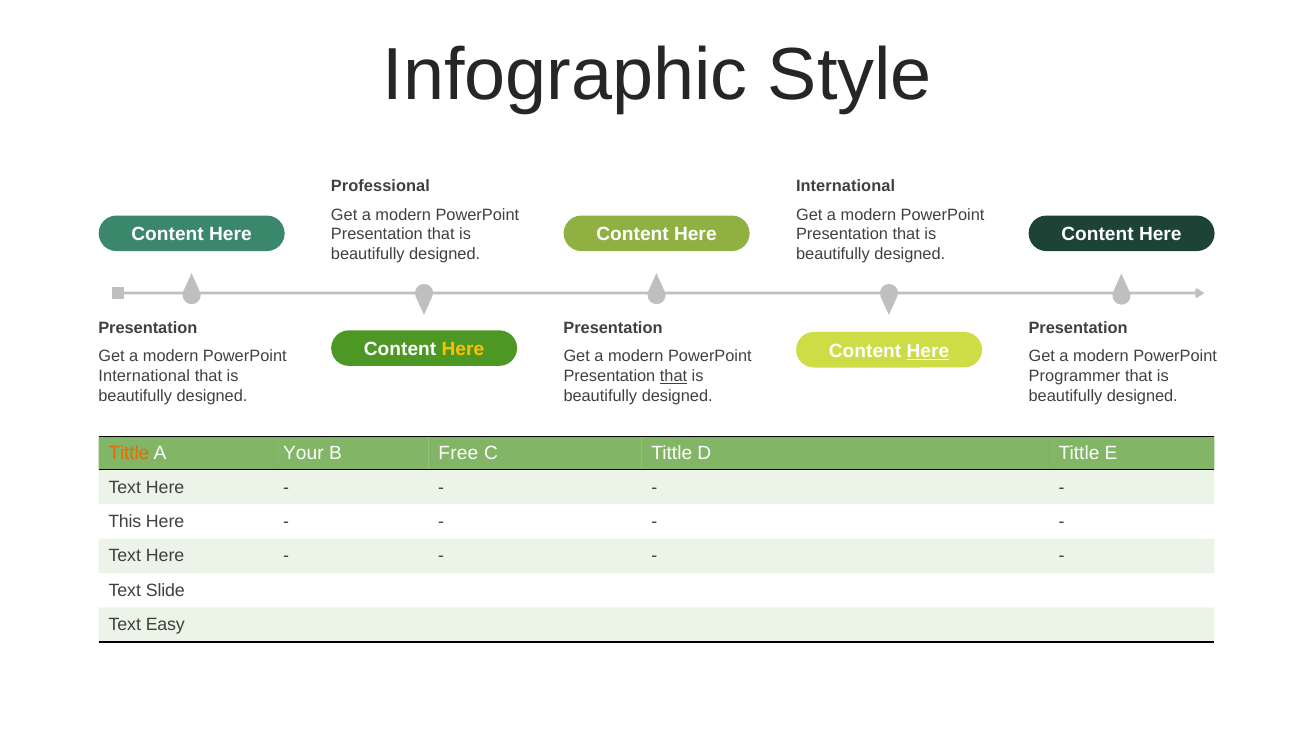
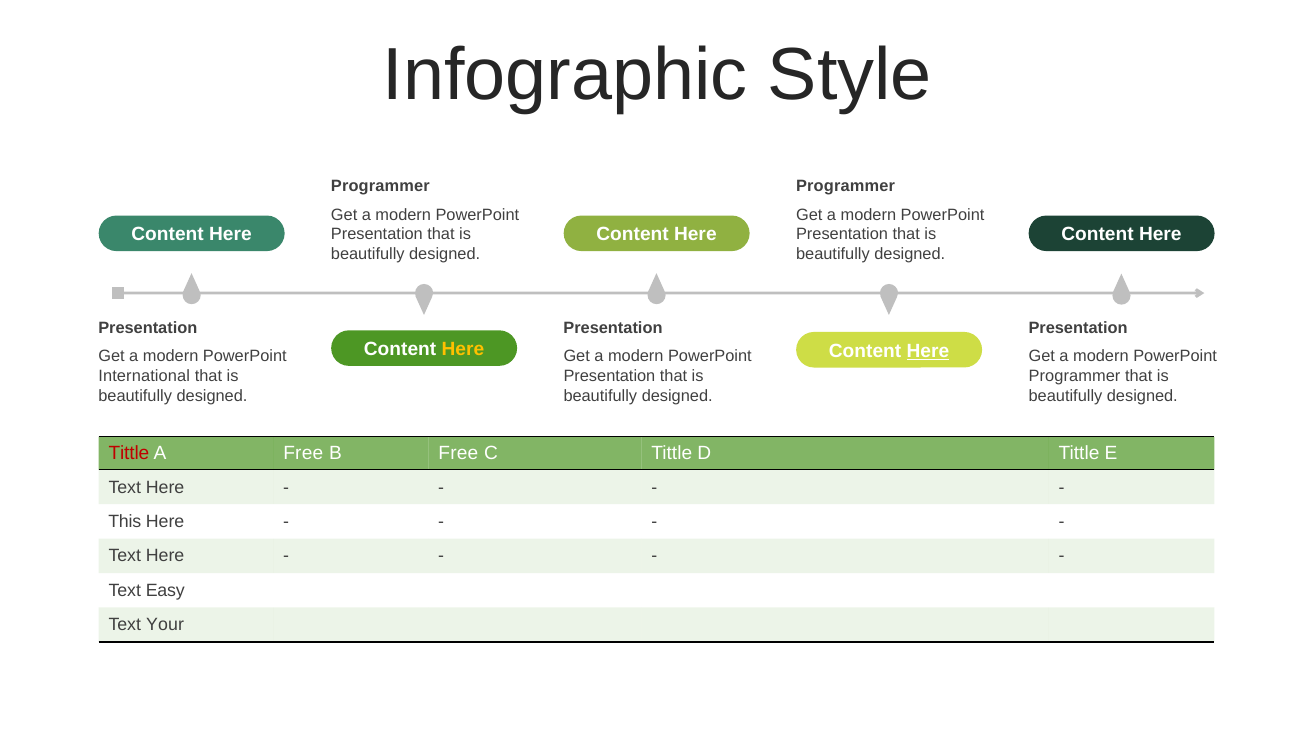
Professional at (380, 186): Professional -> Programmer
International at (846, 186): International -> Programmer
that at (674, 376) underline: present -> none
Tittle at (129, 454) colour: orange -> red
A Your: Your -> Free
Slide: Slide -> Easy
Easy: Easy -> Your
